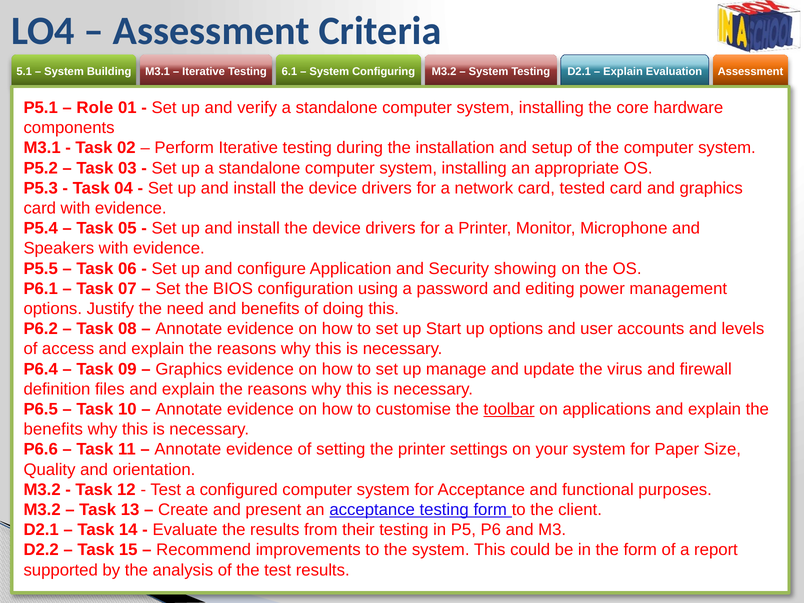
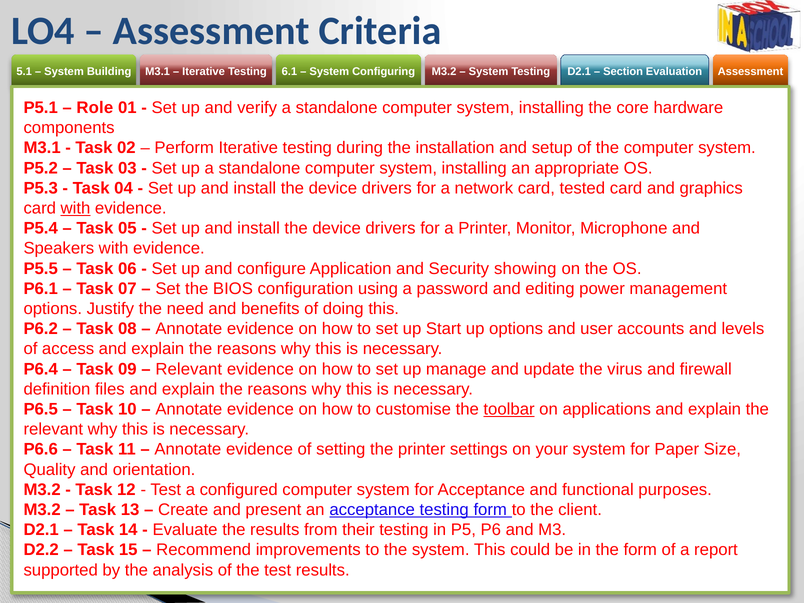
Explain at (623, 72): Explain -> Section
with at (75, 208) underline: none -> present
Graphics at (189, 369): Graphics -> Relevant
benefits at (53, 429): benefits -> relevant
